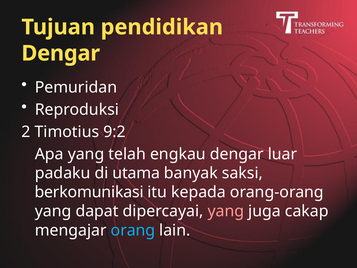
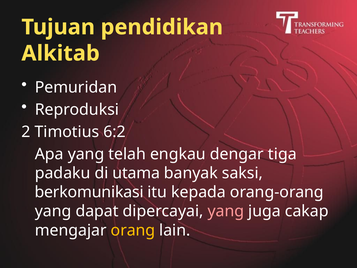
Dengar at (61, 53): Dengar -> Alkitab
9:2: 9:2 -> 6:2
luar: luar -> tiga
orang colour: light blue -> yellow
